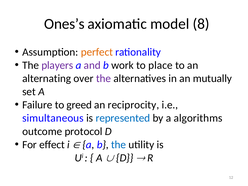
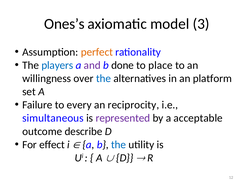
8: 8 -> 3
players colour: purple -> blue
work: work -> done
alternating: alternating -> willingness
the at (104, 78) colour: purple -> blue
mutually: mutually -> platform
greed: greed -> every
represented colour: blue -> purple
algorithms: algorithms -> acceptable
protocol: protocol -> describe
